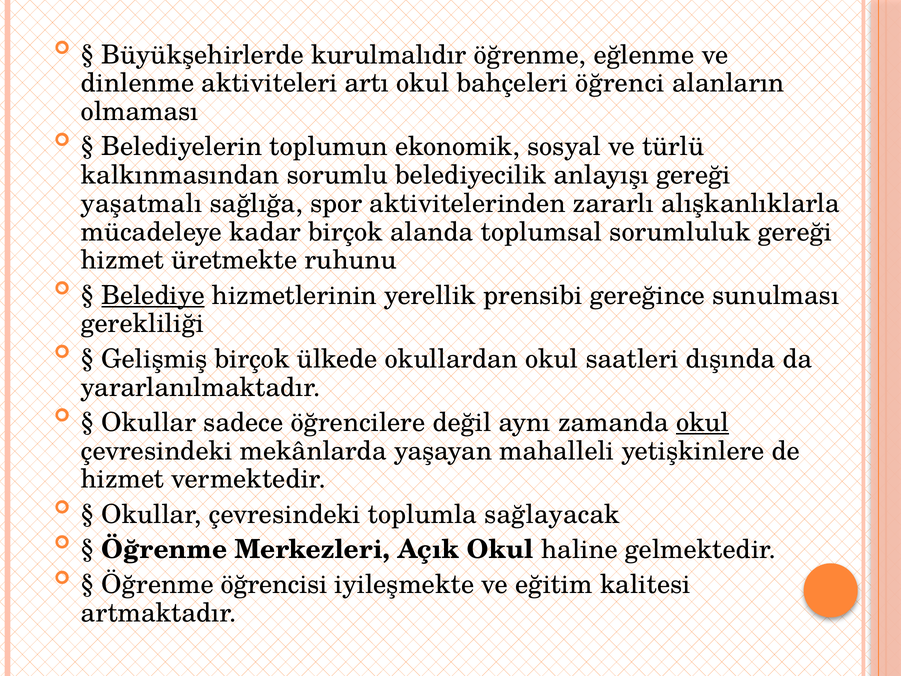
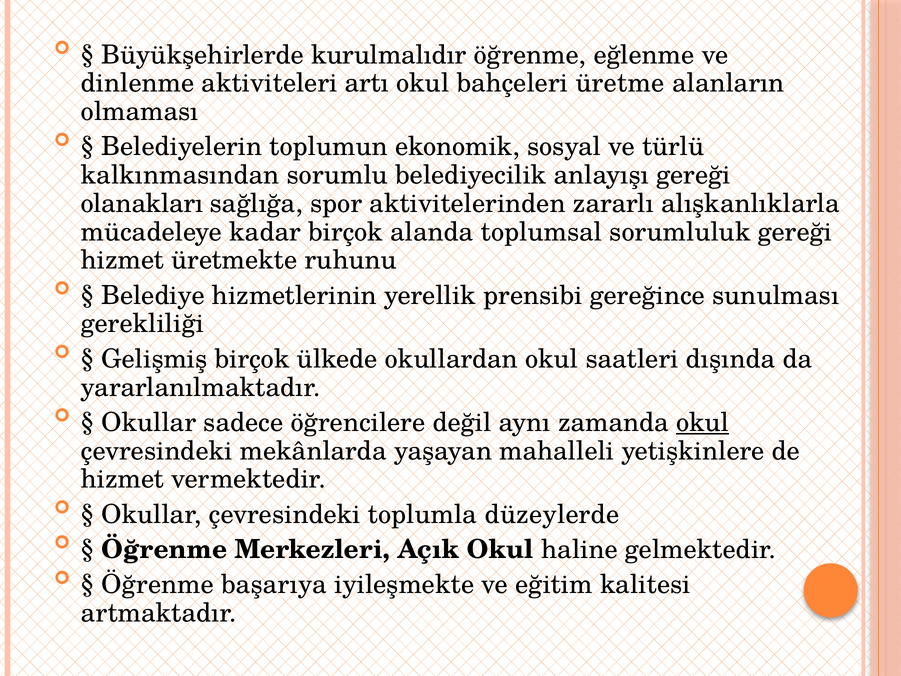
öğrenci: öğrenci -> üretme
yaşatmalı: yaşatmalı -> olanakları
Belediye underline: present -> none
sağlayacak: sağlayacak -> düzeylerde
öğrencisi: öğrencisi -> başarıya
